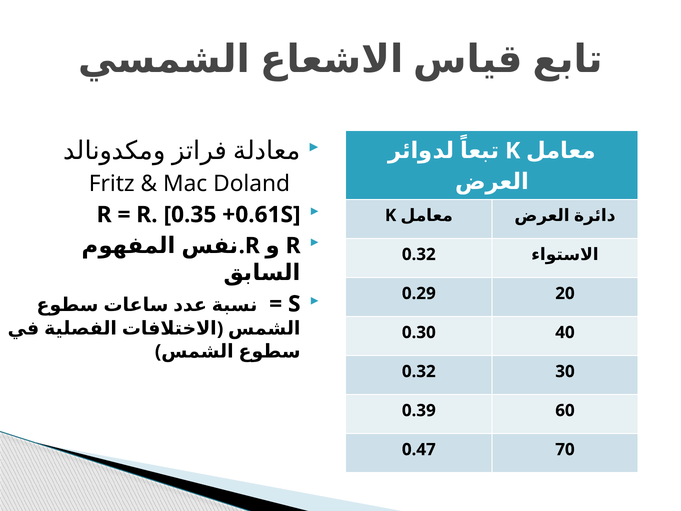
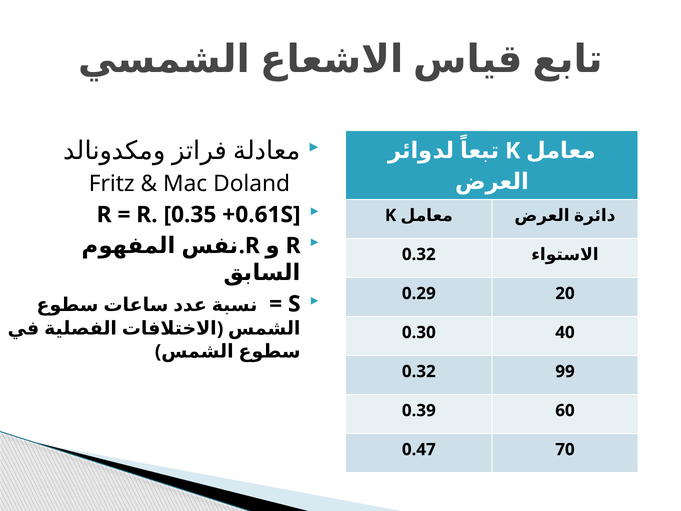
30: 30 -> 99
